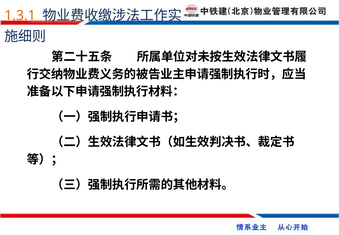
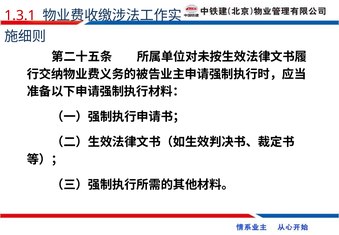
1.3.1 colour: orange -> red
